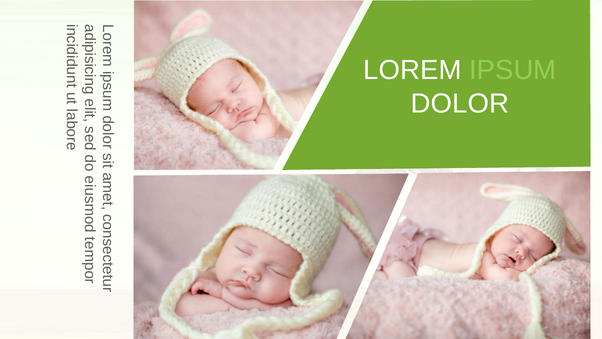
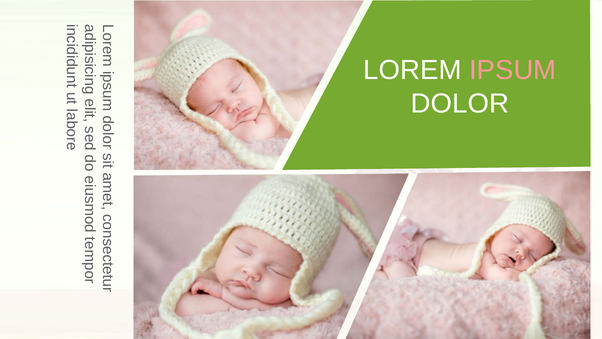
IPSUM colour: light green -> pink
